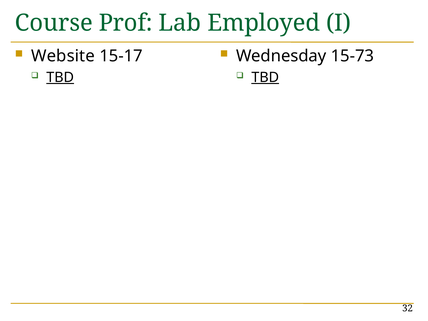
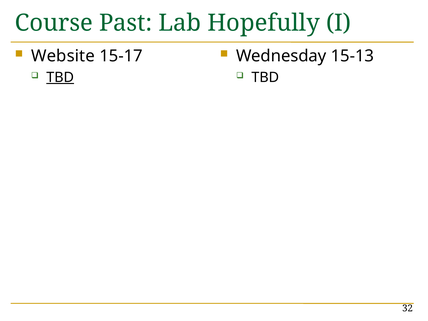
Prof: Prof -> Past
Employed: Employed -> Hopefully
15-73: 15-73 -> 15-13
TBD at (265, 77) underline: present -> none
